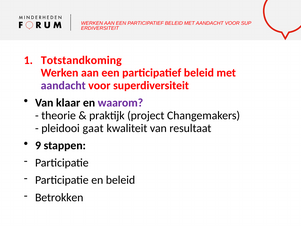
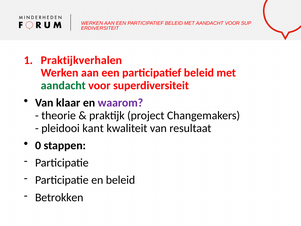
Totstandkoming: Totstandkoming -> Praktijkverhalen
aandacht at (63, 85) colour: purple -> green
gaat: gaat -> kant
9: 9 -> 0
